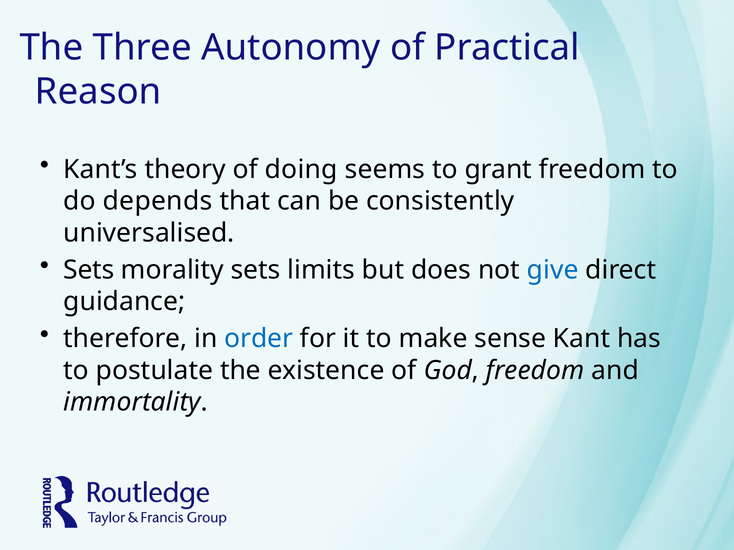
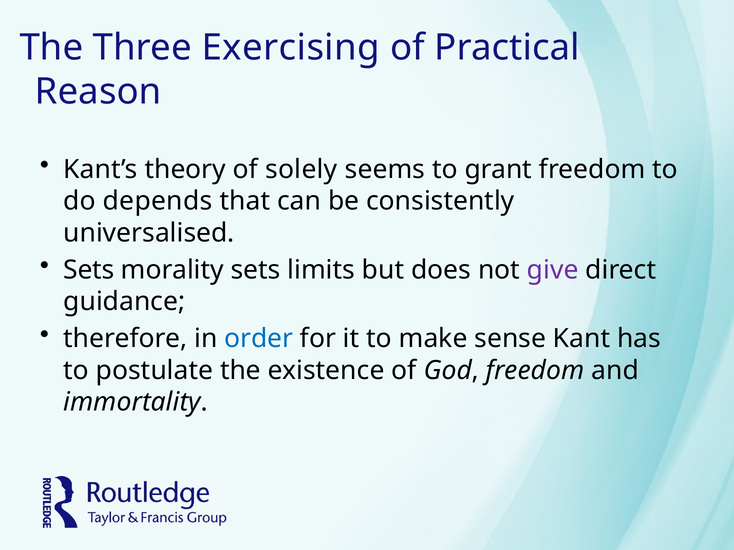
Autonomy: Autonomy -> Exercising
doing: doing -> solely
give colour: blue -> purple
